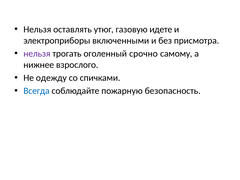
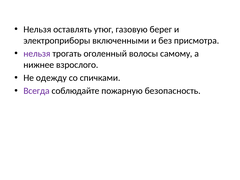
идете: идете -> берег
срочно: срочно -> волосы
Всегда colour: blue -> purple
